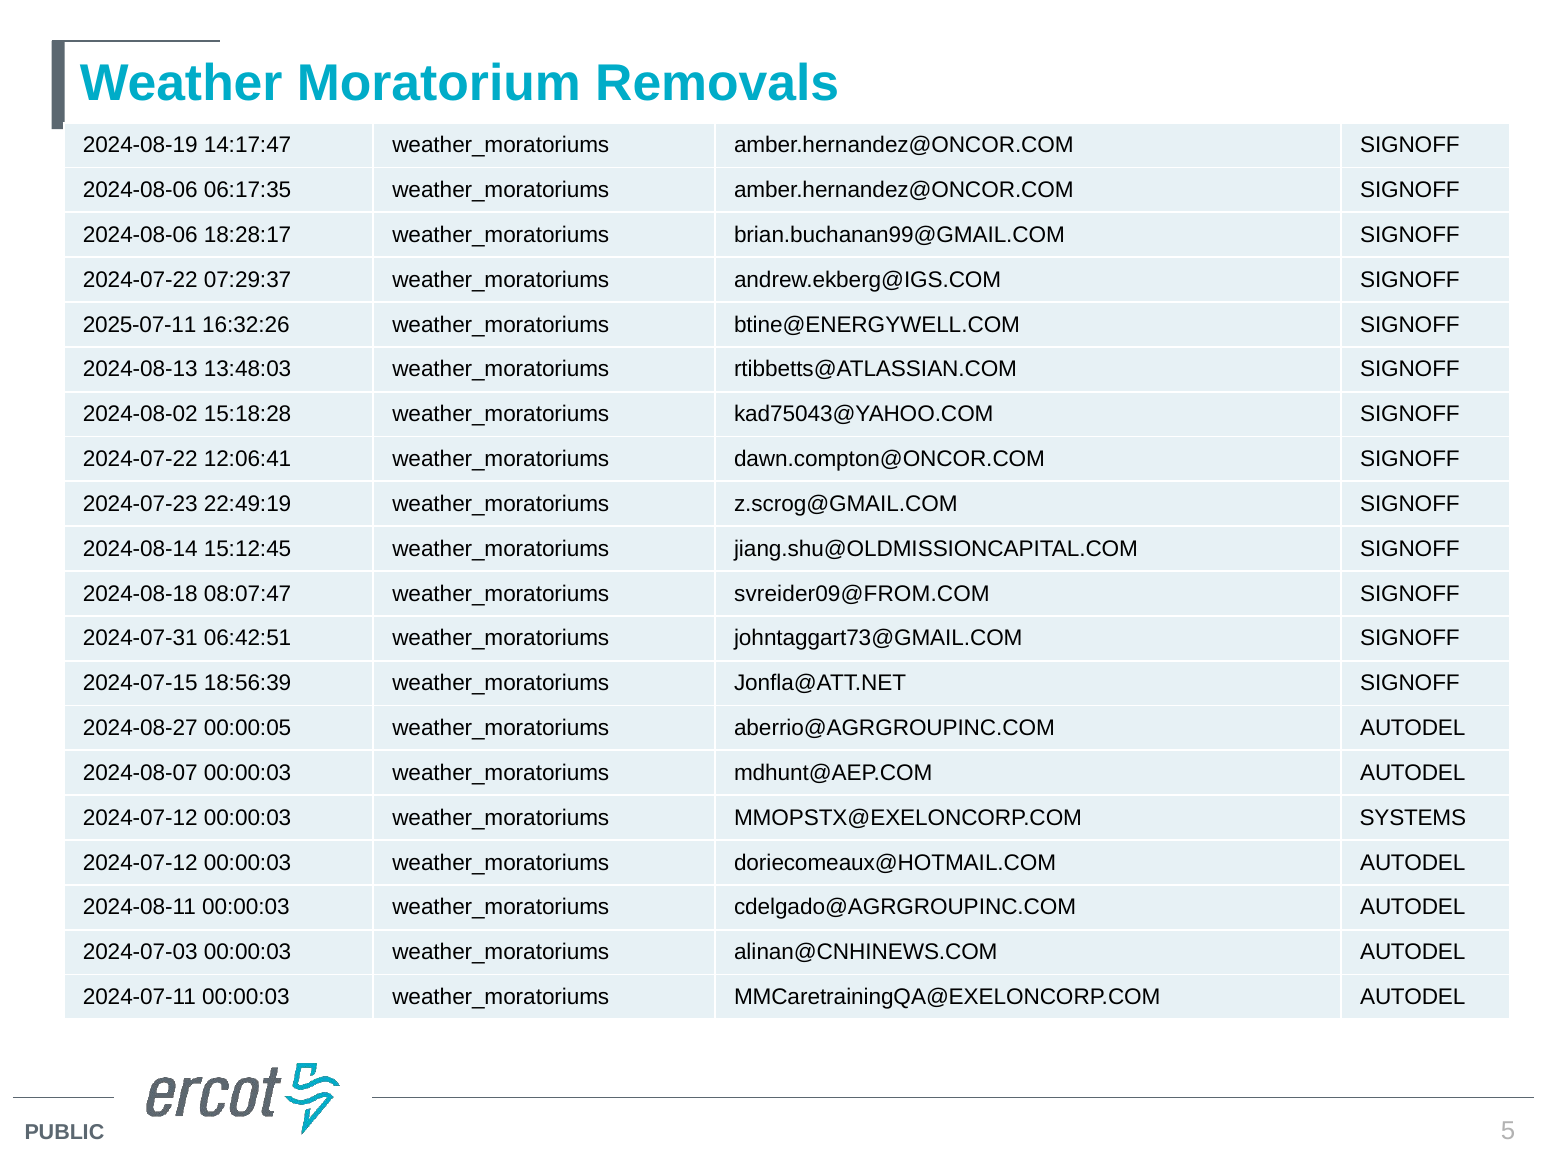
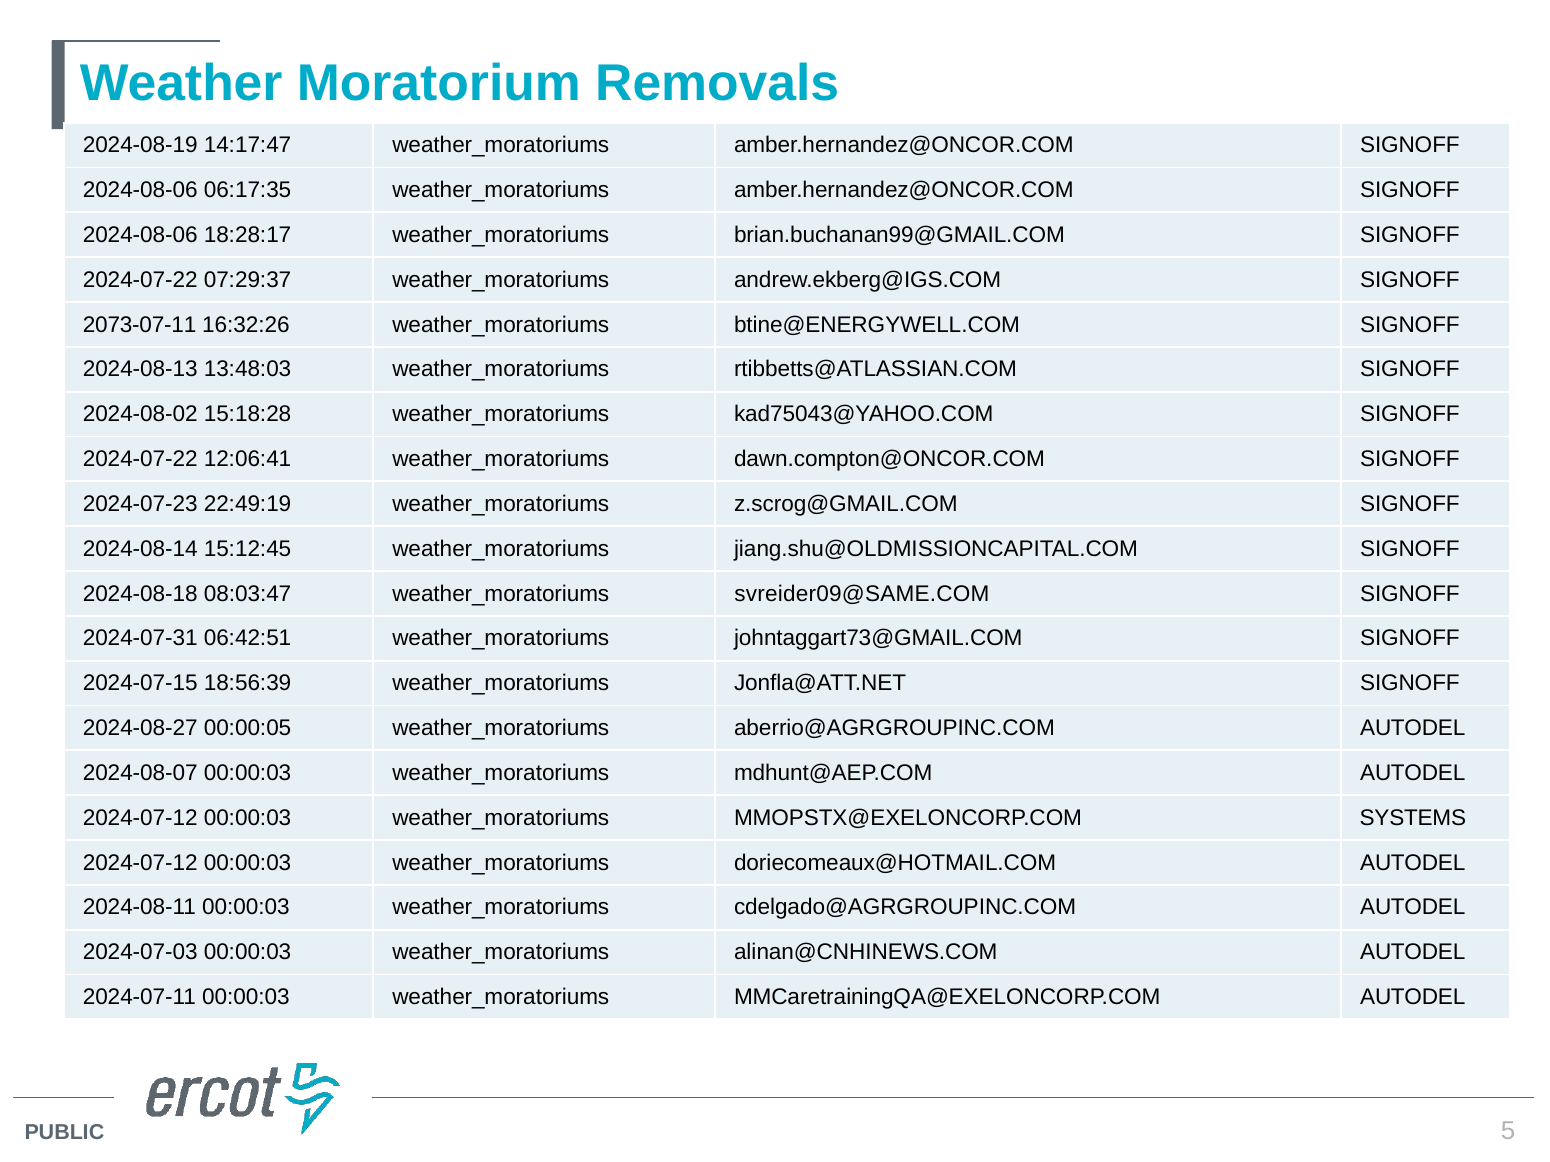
2025-07-11: 2025-07-11 -> 2073-07-11
08:07:47: 08:07:47 -> 08:03:47
svreider09@FROM.COM: svreider09@FROM.COM -> svreider09@SAME.COM
